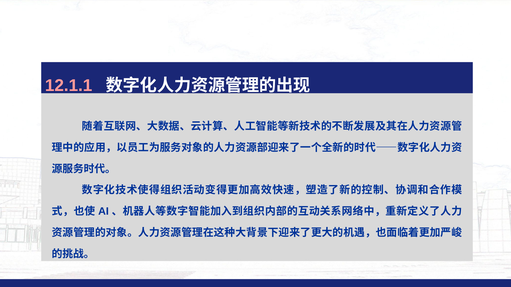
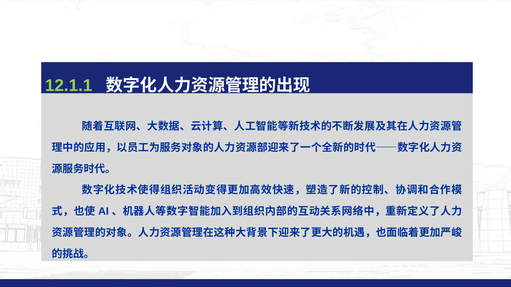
12.1.1 colour: pink -> light green
